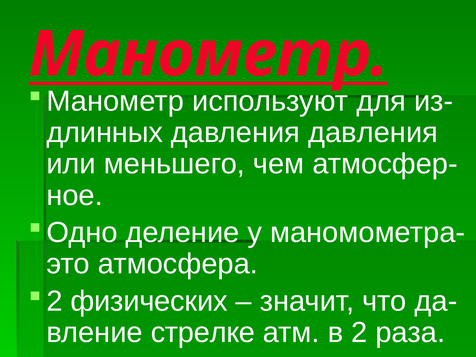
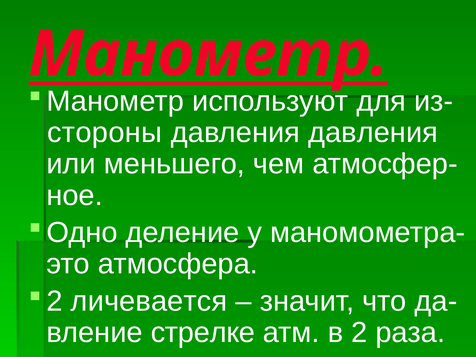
длинных: длинных -> стороны
физических: физических -> личевается
